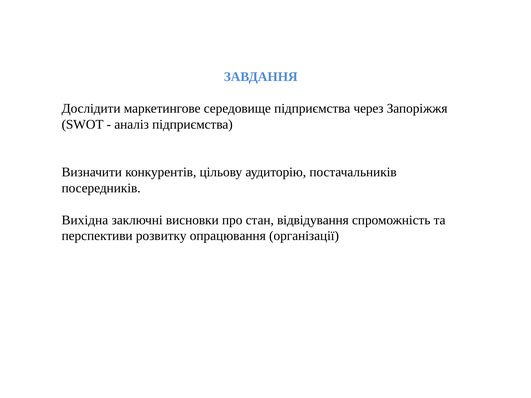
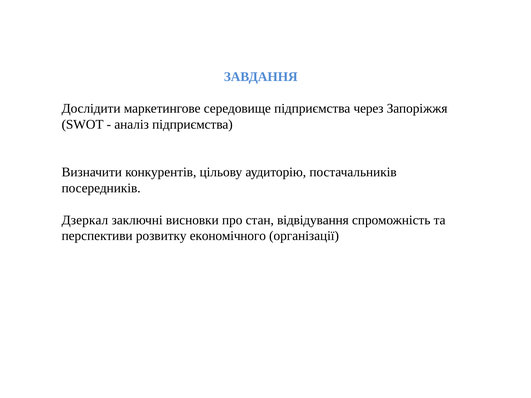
Вихідна: Вихідна -> Дзеркал
опрацювання: опрацювання -> економічного
